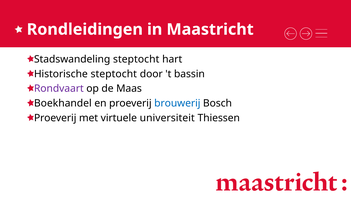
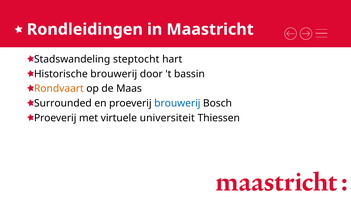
Historische steptocht: steptocht -> brouwerij
Rondvaart colour: purple -> orange
Boekhandel: Boekhandel -> Surrounded
